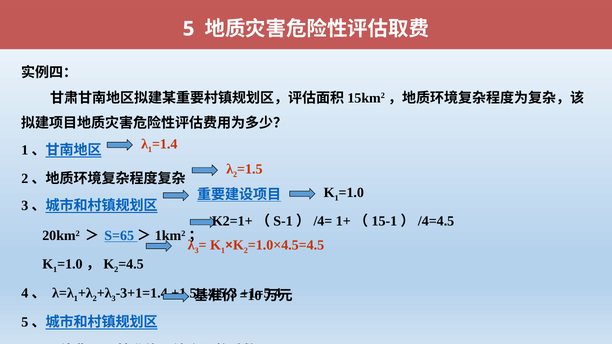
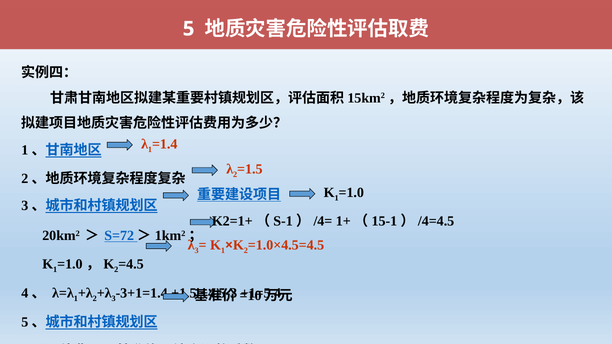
S=65: S=65 -> S=72
